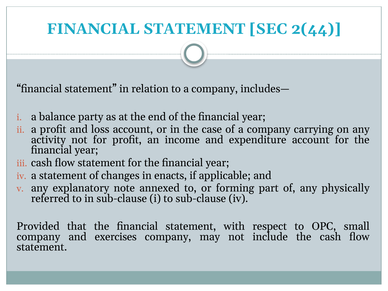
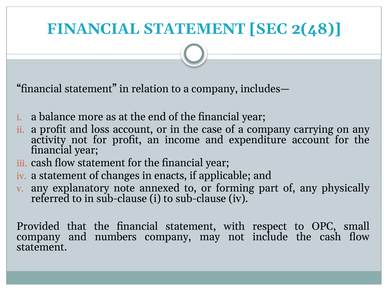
2(44: 2(44 -> 2(48
party: party -> more
exercises: exercises -> numbers
